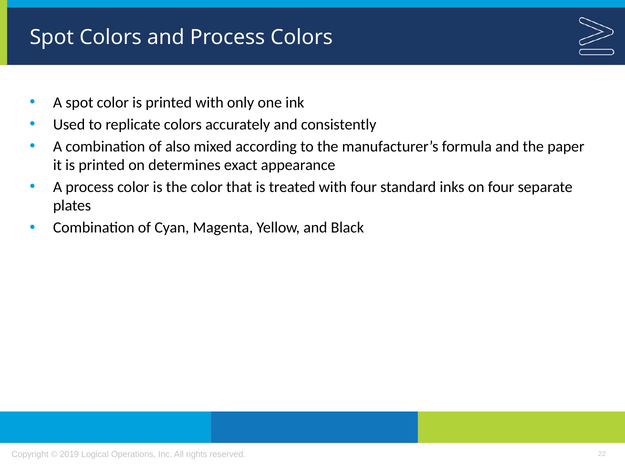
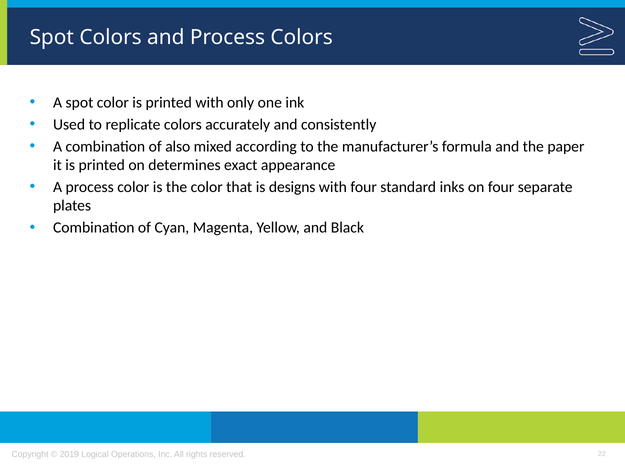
treated: treated -> designs
